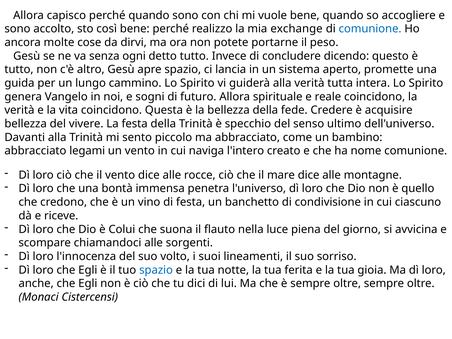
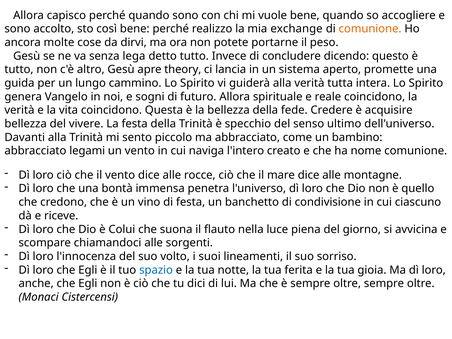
comunione at (370, 29) colour: blue -> orange
ogni: ogni -> lega
apre spazio: spazio -> theory
